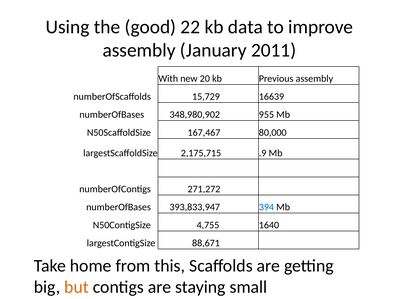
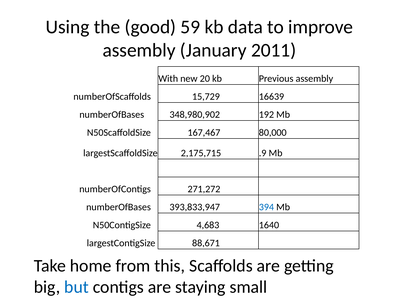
22: 22 -> 59
955: 955 -> 192
4,755: 4,755 -> 4,683
but colour: orange -> blue
